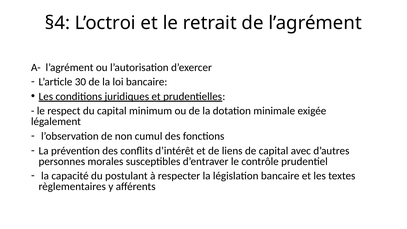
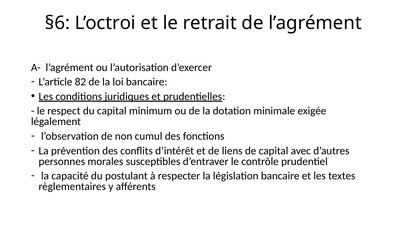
§4: §4 -> §6
30: 30 -> 82
